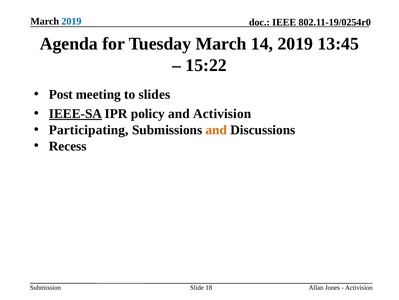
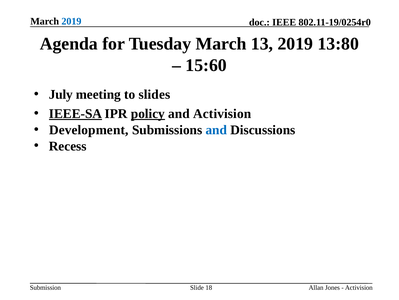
14: 14 -> 13
13:45: 13:45 -> 13:80
15:22: 15:22 -> 15:60
Post: Post -> July
policy underline: none -> present
Participating: Participating -> Development
and at (216, 130) colour: orange -> blue
